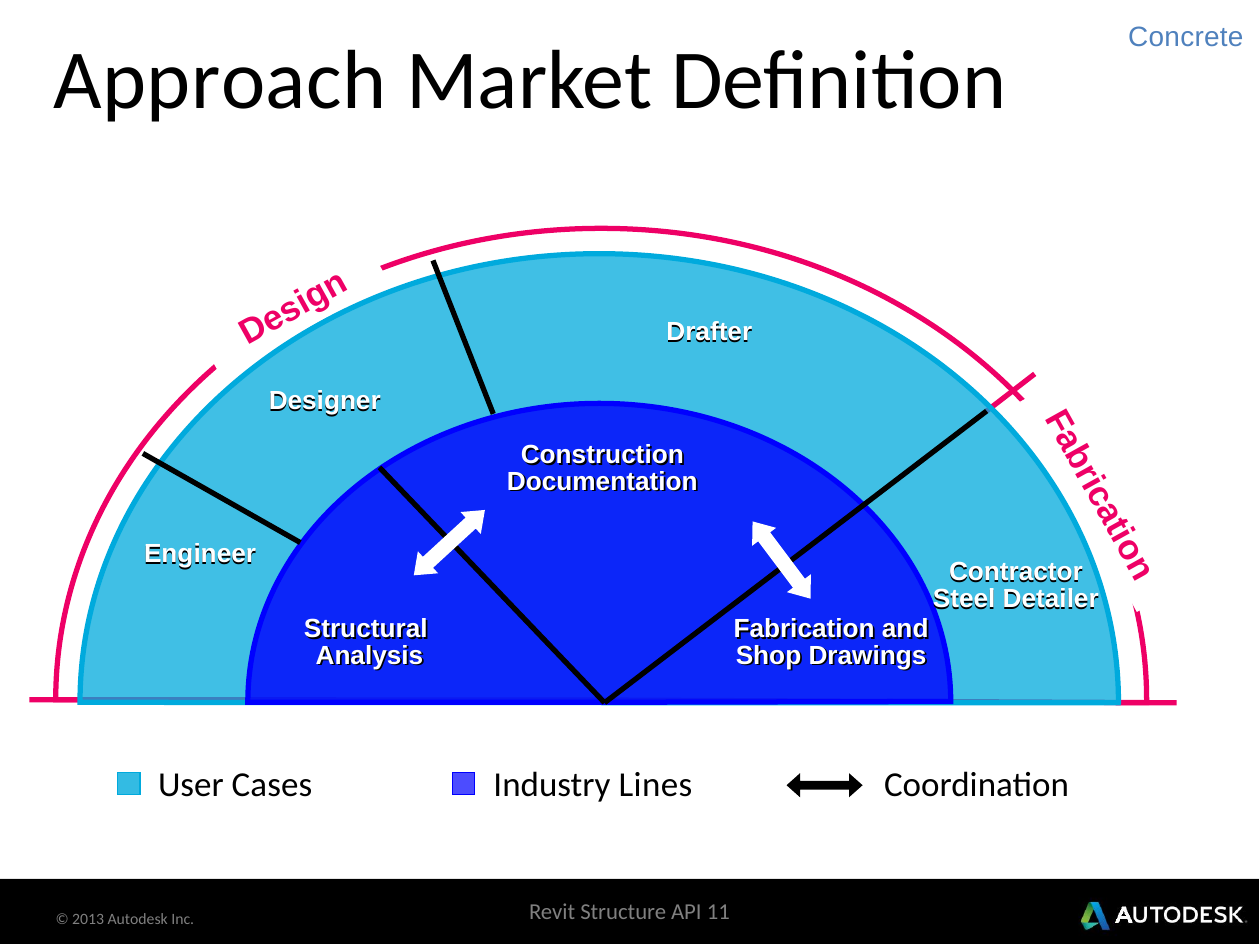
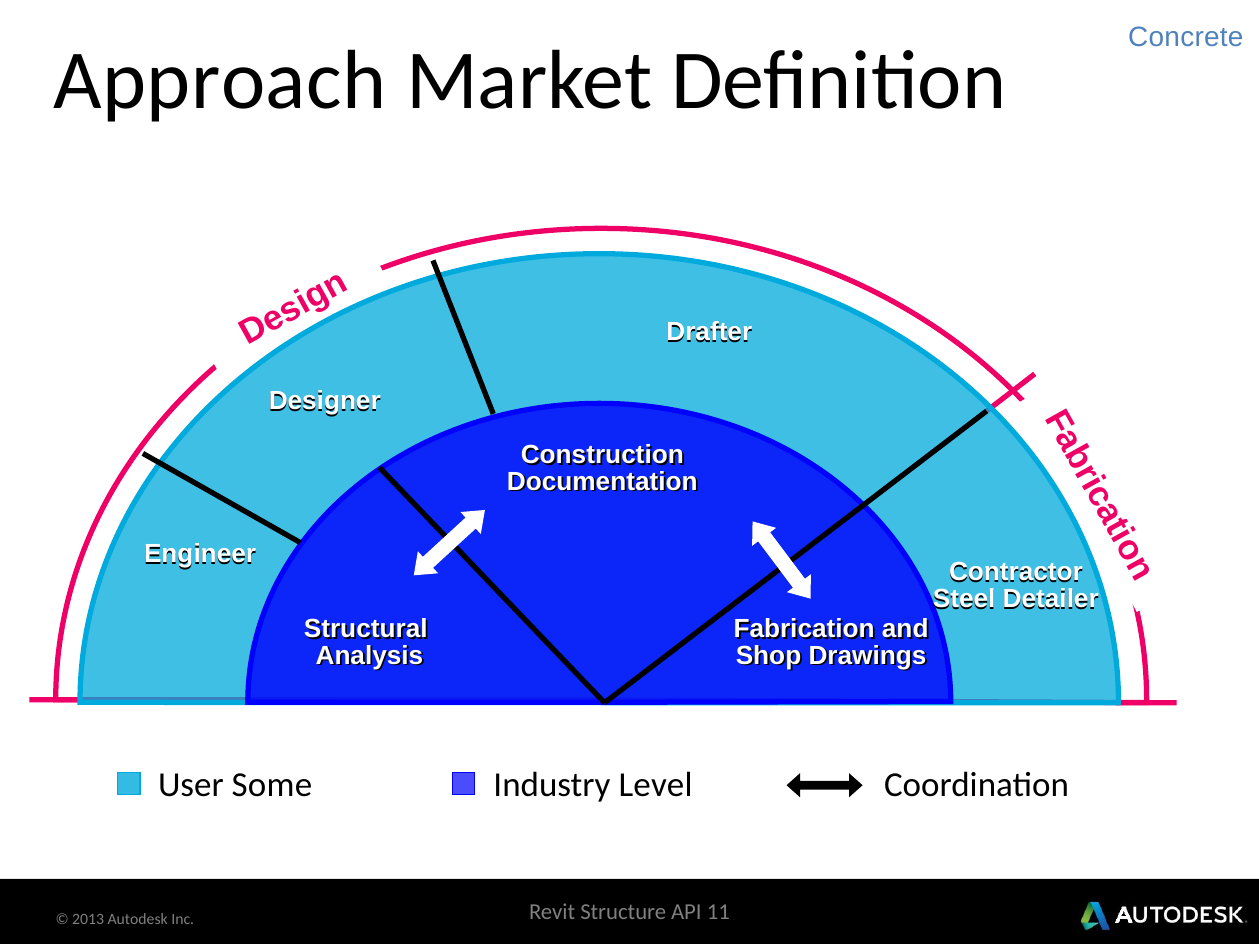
Cases: Cases -> Some
Lines: Lines -> Level
